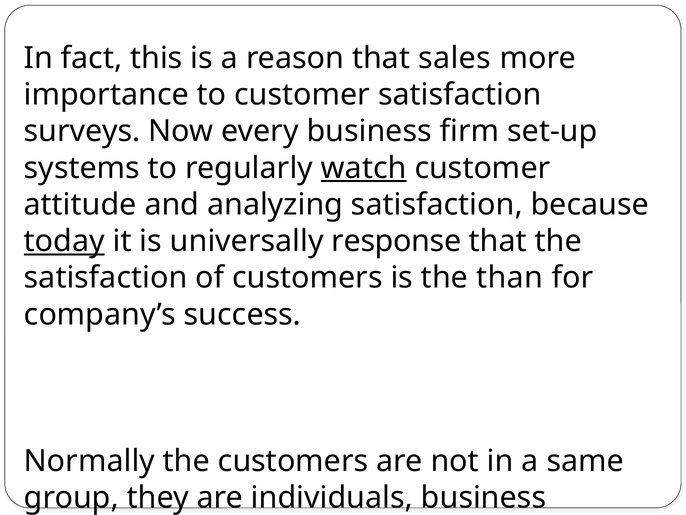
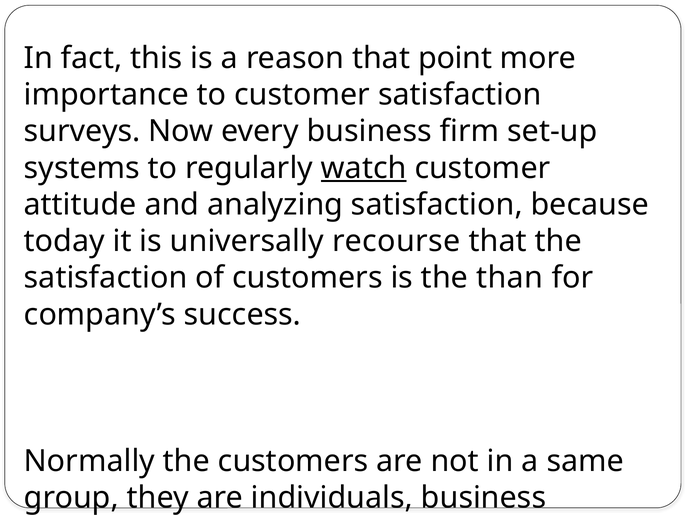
sales: sales -> point
today underline: present -> none
response: response -> recourse
